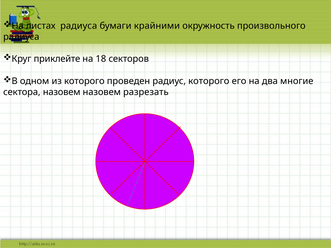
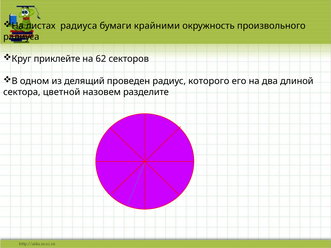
18: 18 -> 62
из которого: которого -> делящий
многие: многие -> длиной
сектора назовем: назовем -> цветной
разрезать: разрезать -> разделите
